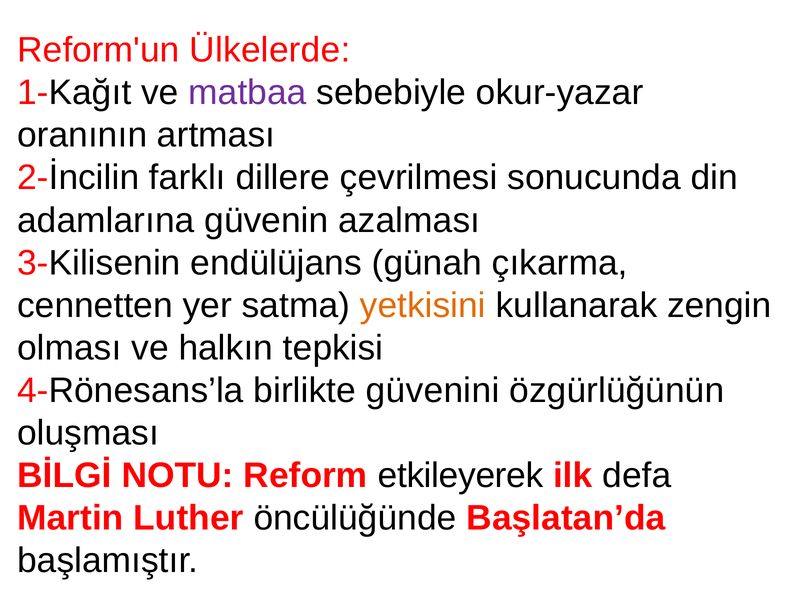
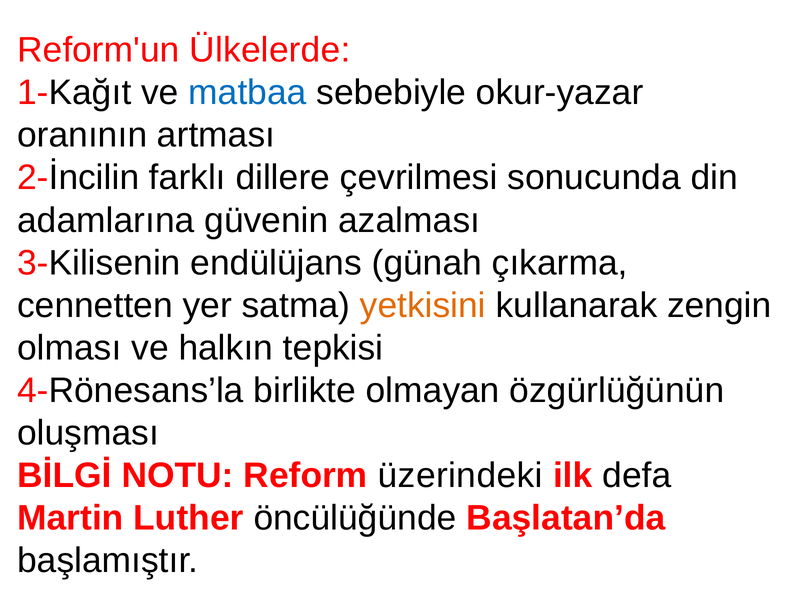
matbaa colour: purple -> blue
güvenini: güvenini -> olmayan
etkileyerek: etkileyerek -> üzerindeki
